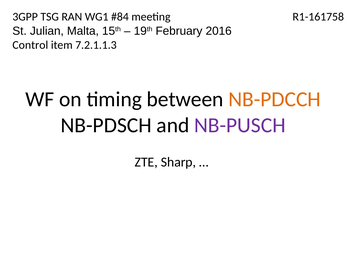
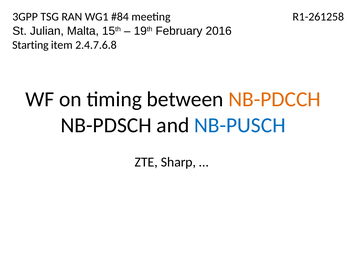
R1-161758: R1-161758 -> R1-261258
Control: Control -> Starting
7.2.1.1.3: 7.2.1.1.3 -> 2.4.7.6.8
NB-PUSCH colour: purple -> blue
